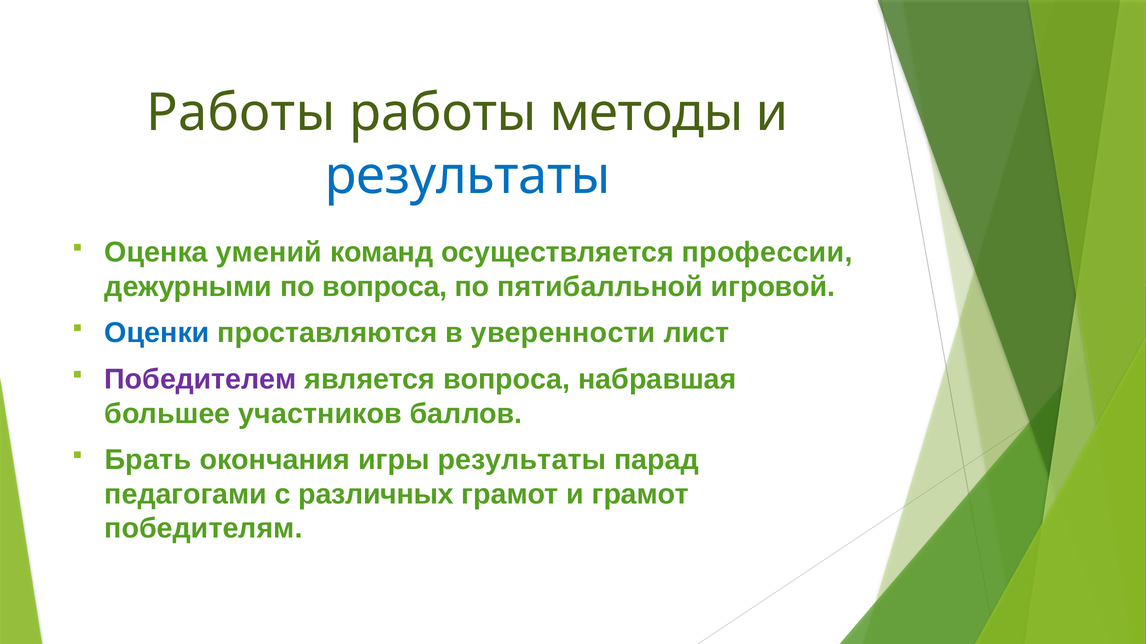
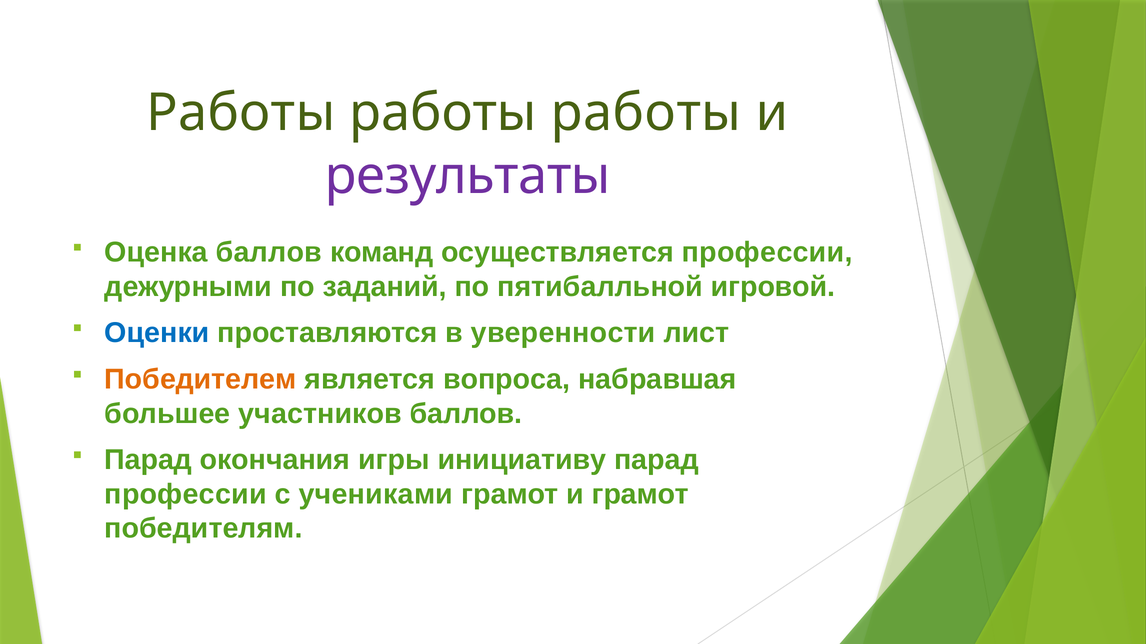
методы at (647, 113): методы -> работы
результаты at (468, 176) colour: blue -> purple
Оценка умений: умений -> баллов
по вопроса: вопроса -> заданий
Победителем colour: purple -> orange
Брать at (148, 460): Брать -> Парад
игры результаты: результаты -> инициативу
педагогами at (186, 495): педагогами -> профессии
различных: различных -> учениками
